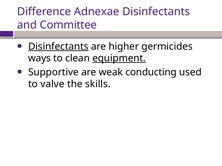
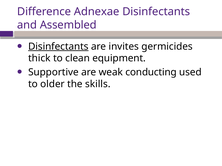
Committee: Committee -> Assembled
higher: higher -> invites
ways: ways -> thick
equipment underline: present -> none
valve: valve -> older
